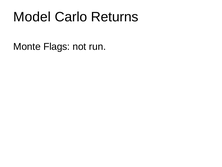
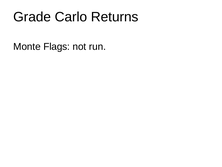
Model: Model -> Grade
